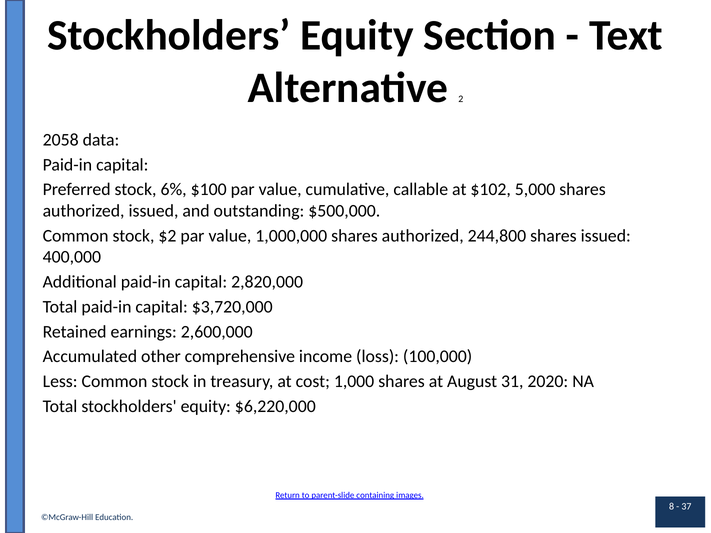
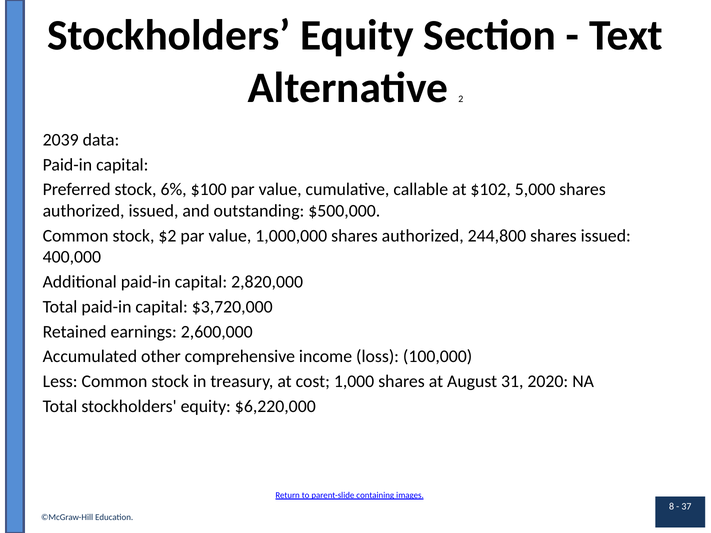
2058: 2058 -> 2039
